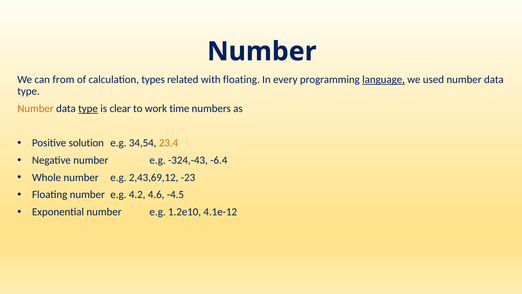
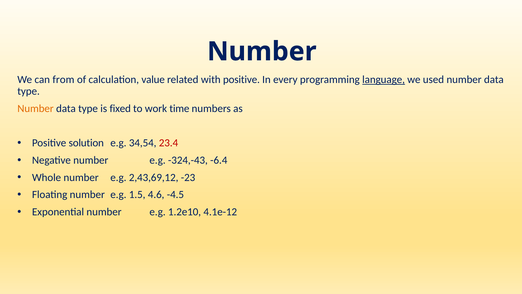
types: types -> value
with floating: floating -> positive
type at (88, 108) underline: present -> none
clear: clear -> fixed
23.4 colour: orange -> red
4.2: 4.2 -> 1.5
